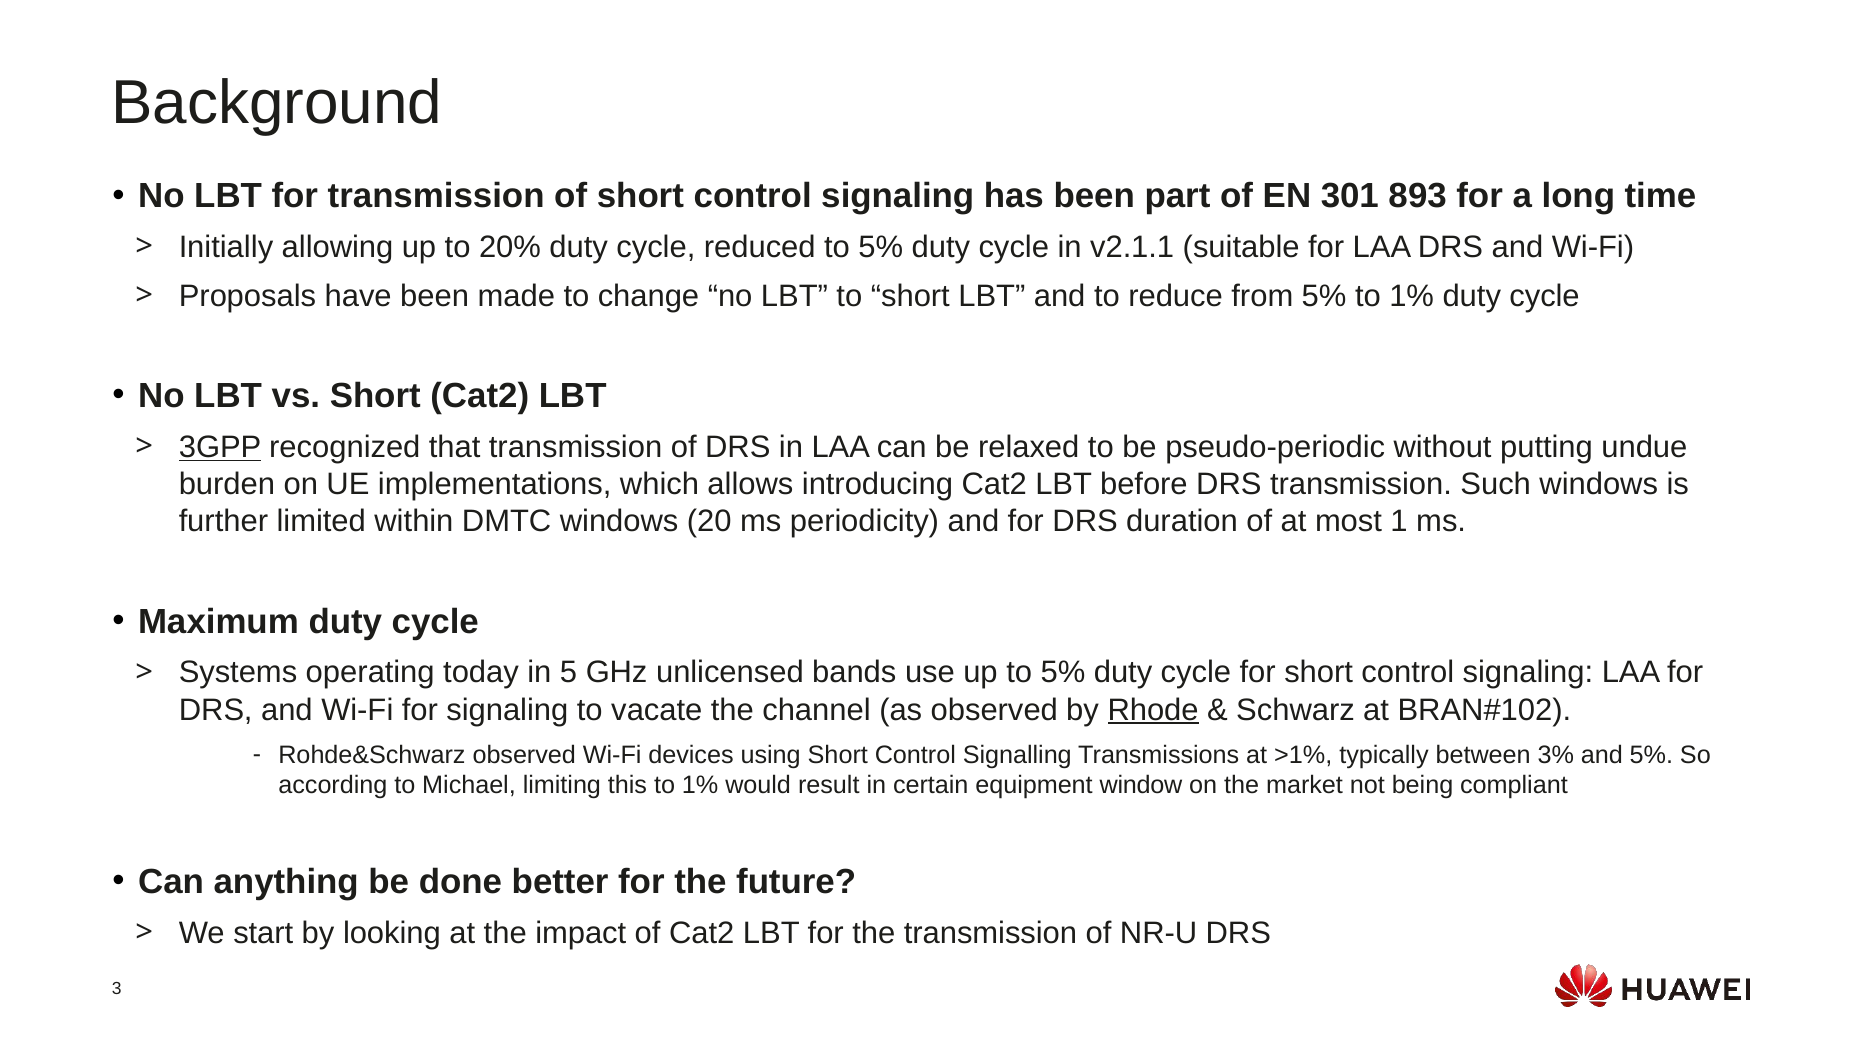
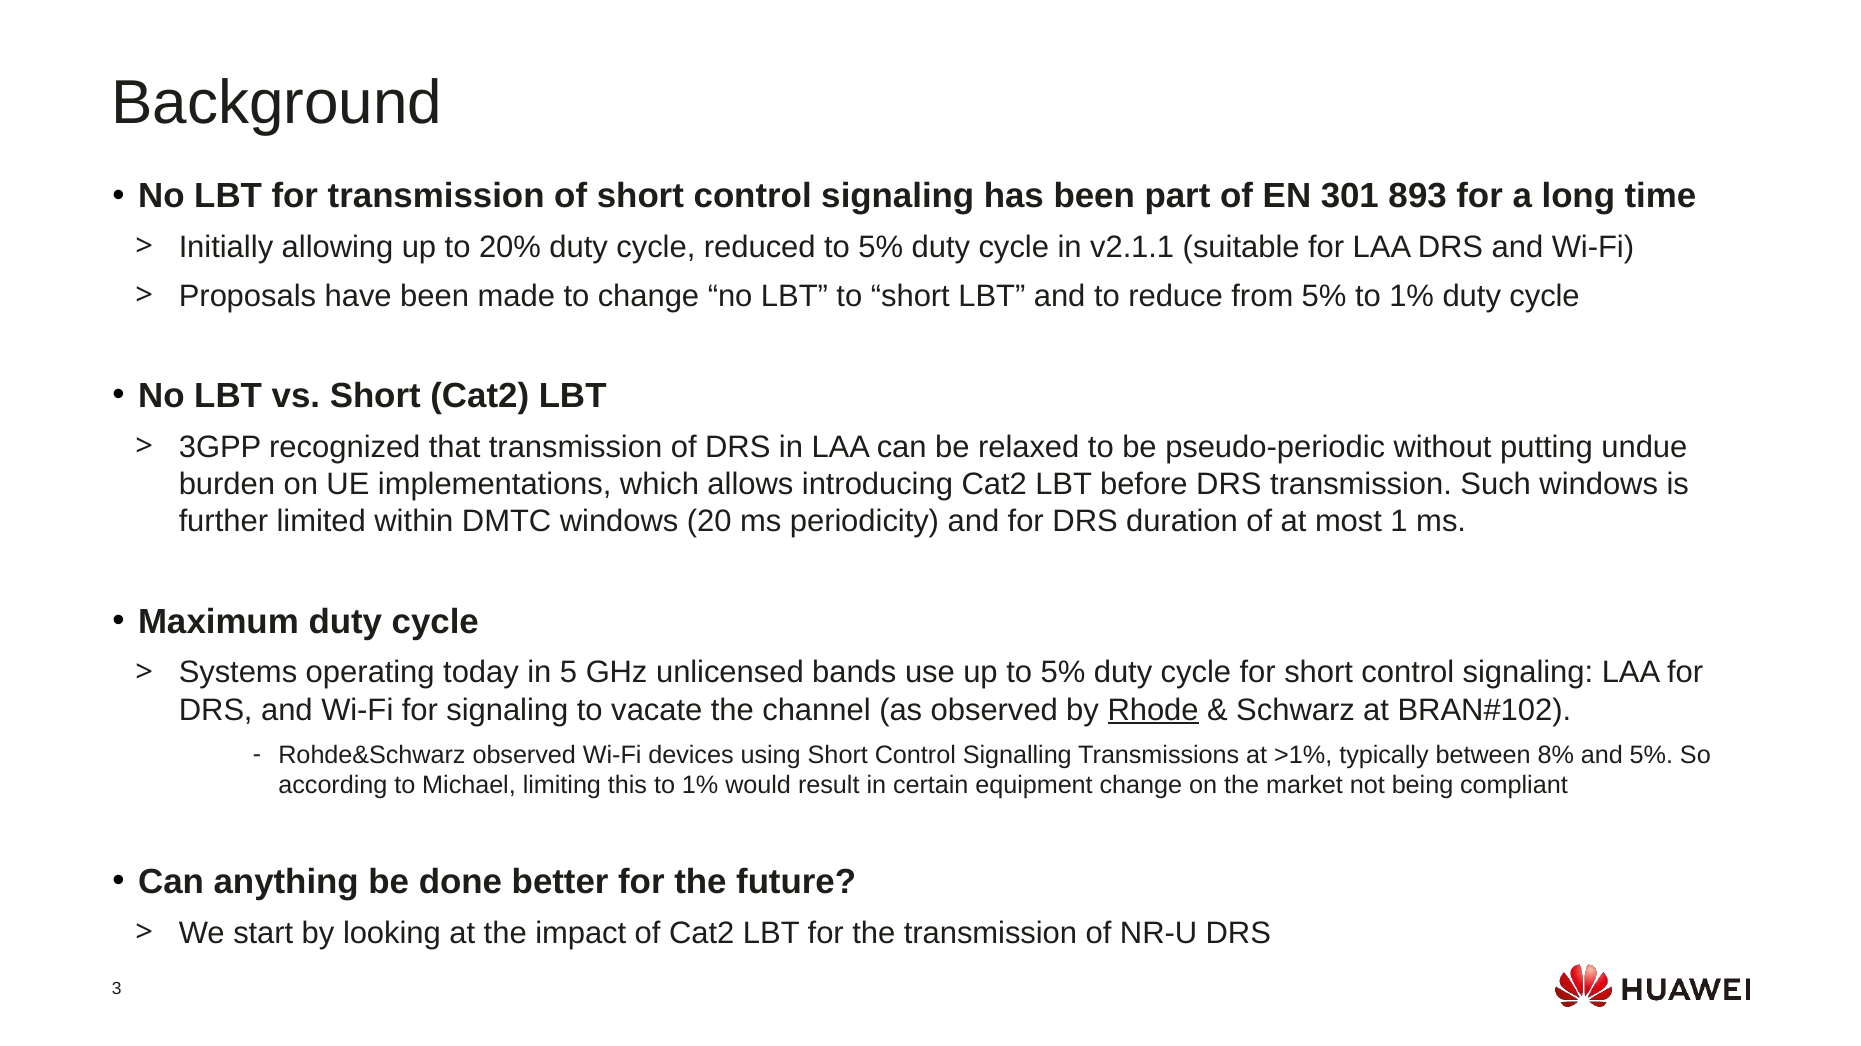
3GPP underline: present -> none
3%: 3% -> 8%
equipment window: window -> change
